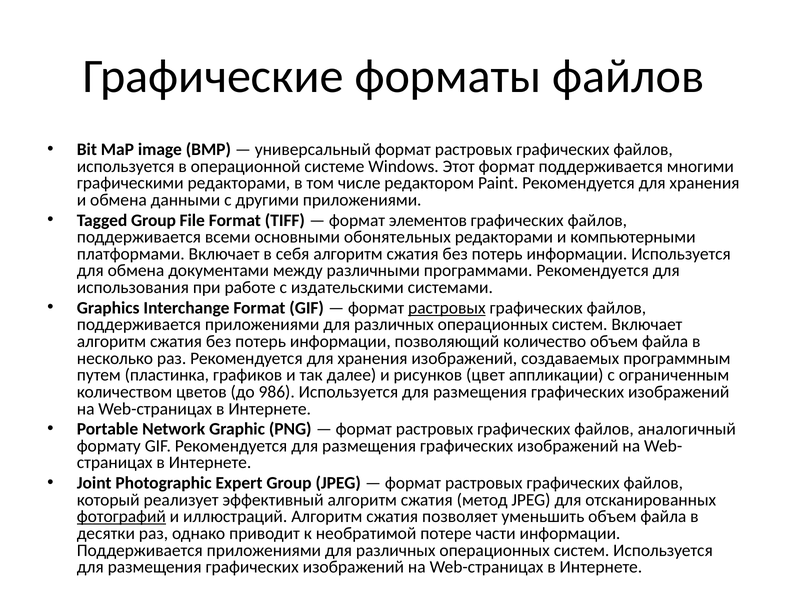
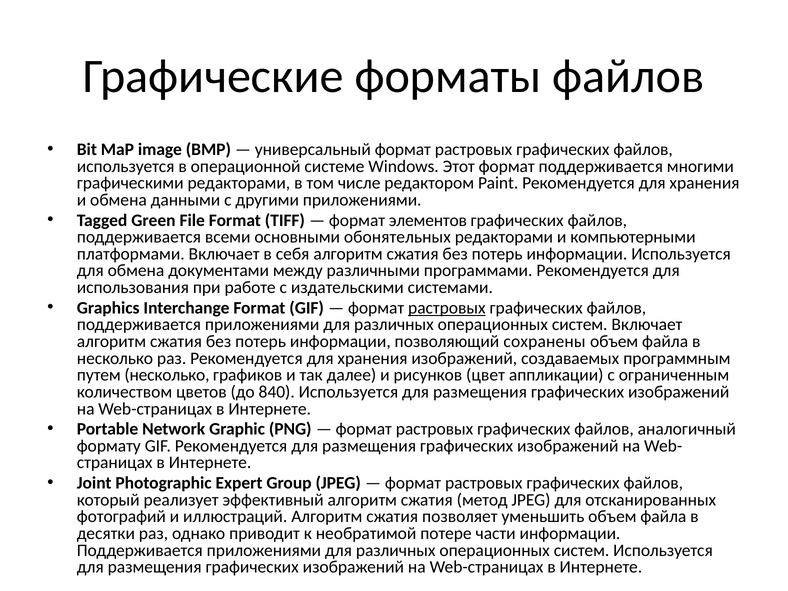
Tagged Group: Group -> Green
количество: количество -> сохранены
путем пластинка: пластинка -> несколько
986: 986 -> 840
фотографий underline: present -> none
